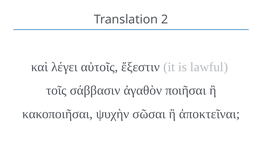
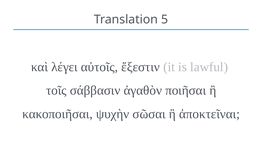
2: 2 -> 5
